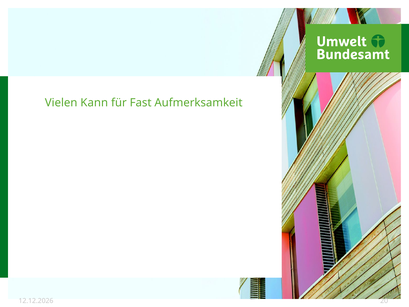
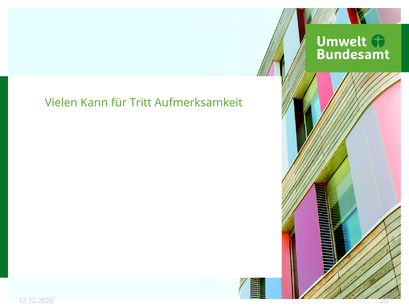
Fast: Fast -> Tritt
